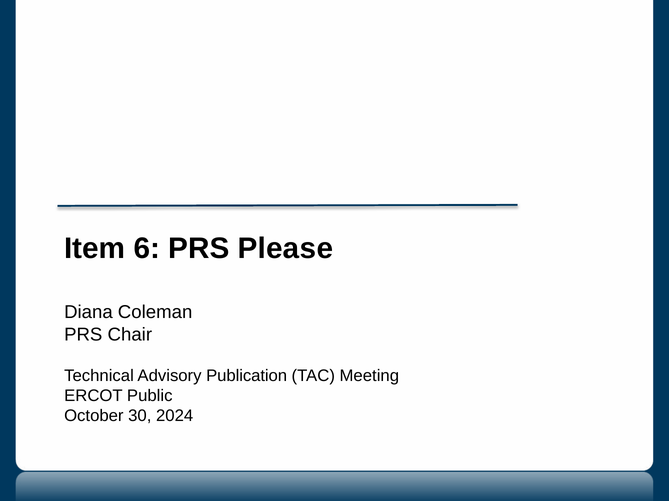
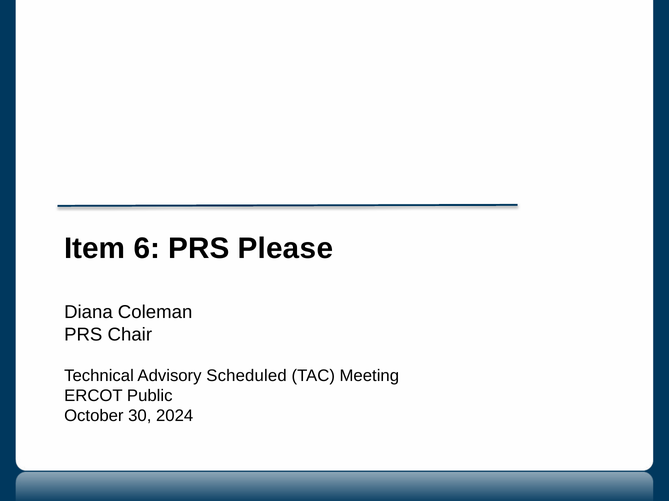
Publication: Publication -> Scheduled
